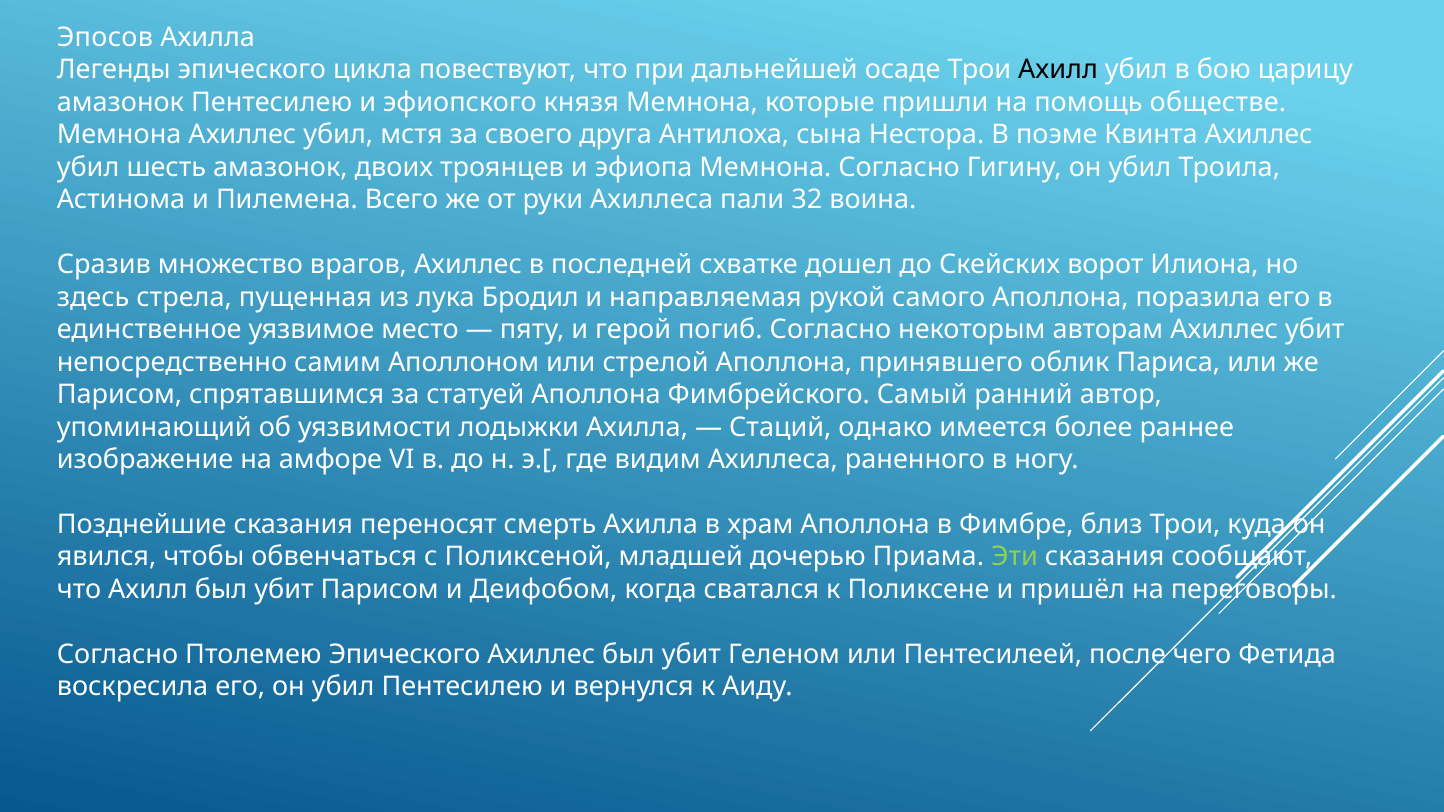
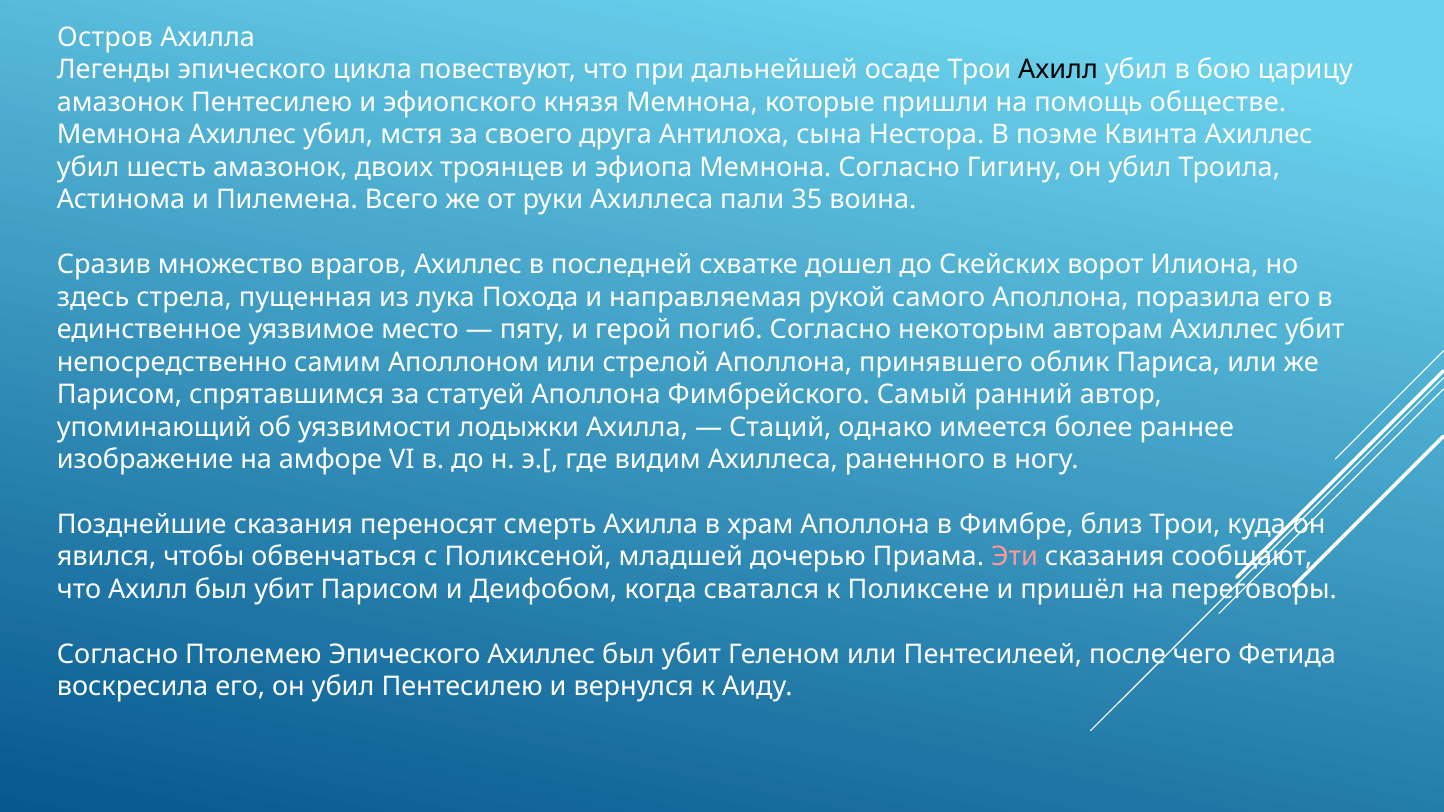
Эпосов: Эпосов -> Остров
32: 32 -> 35
Бродил: Бродил -> Похода
Эти colour: light green -> pink
